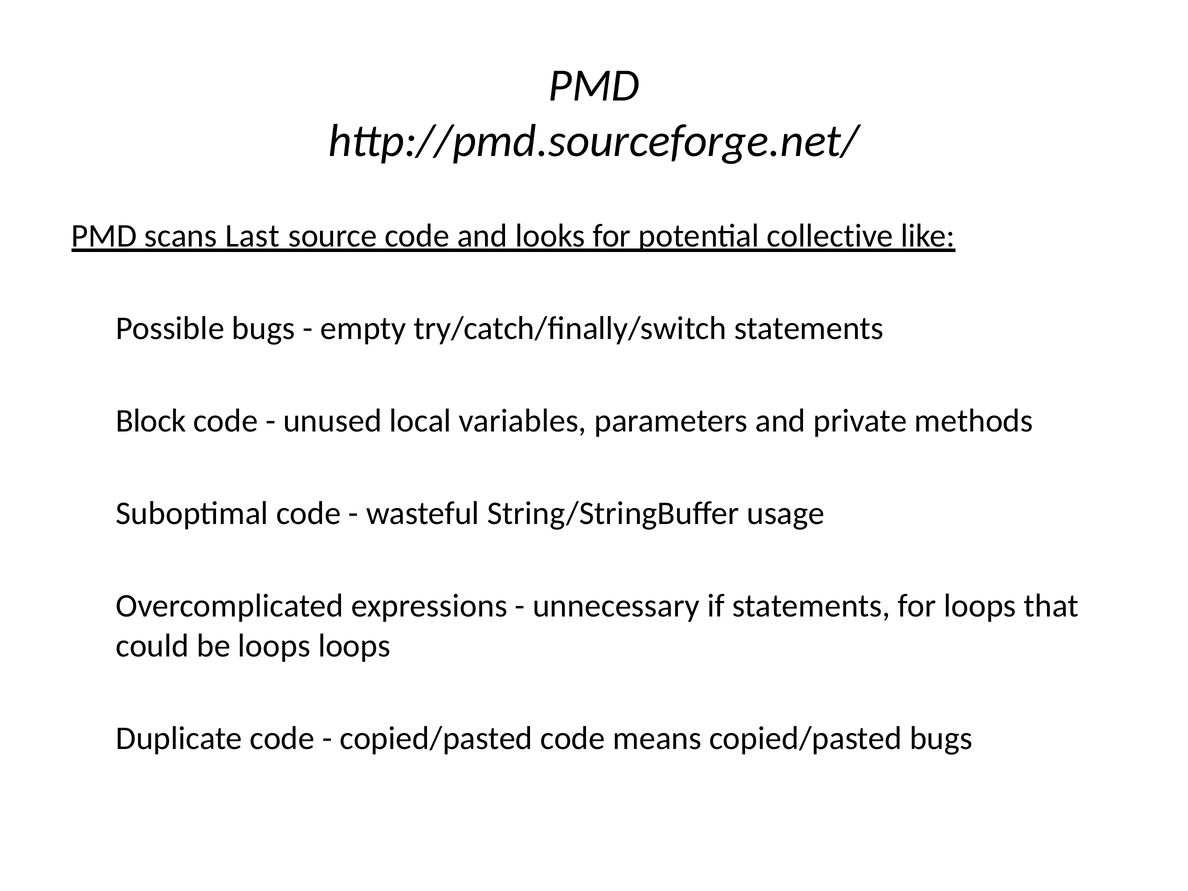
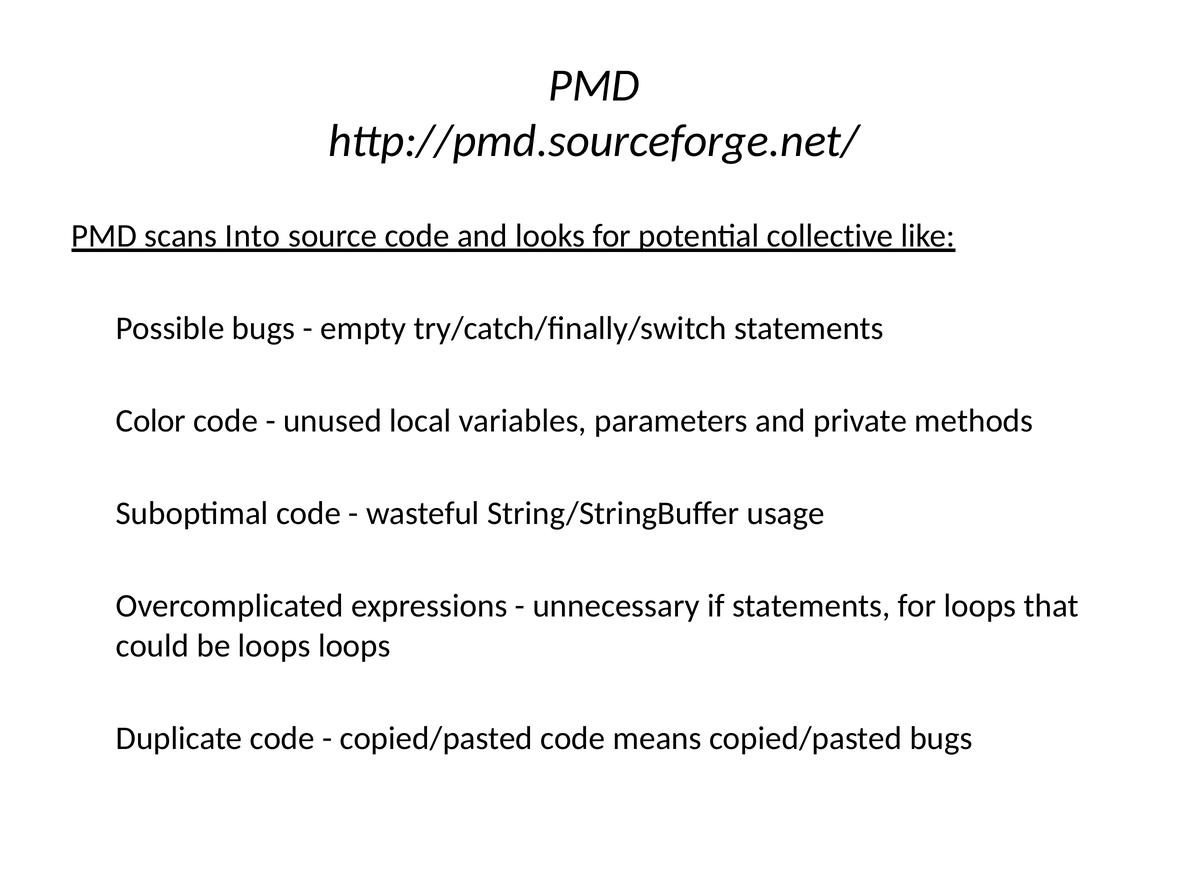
Last: Last -> Into
Block: Block -> Color
